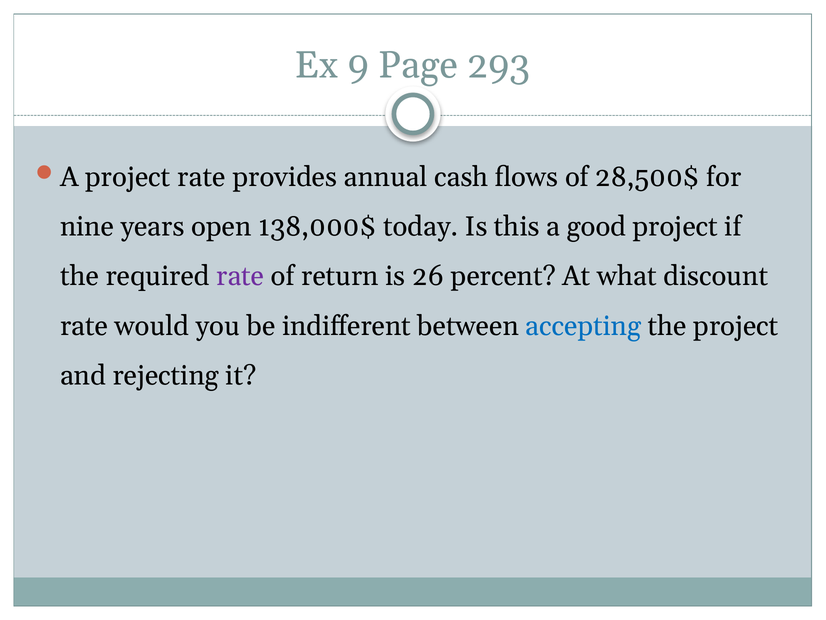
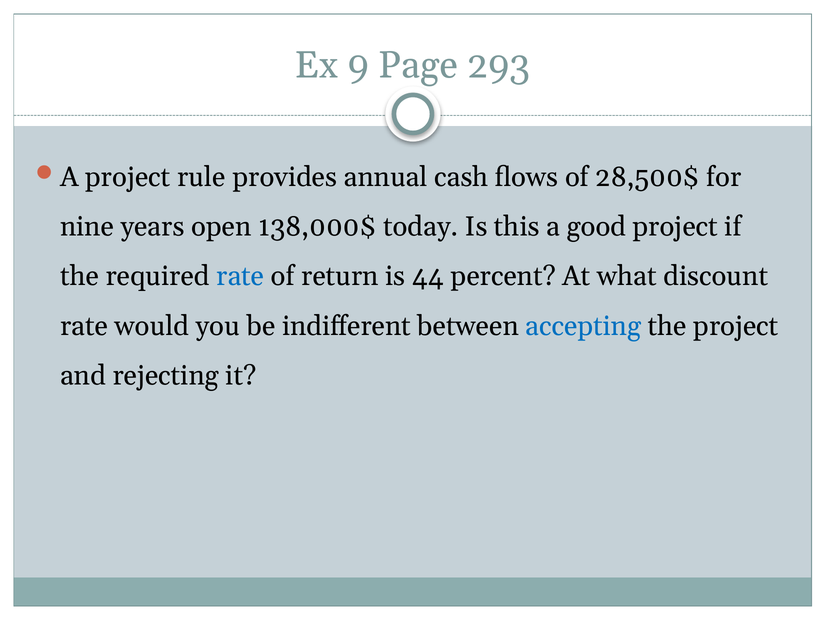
project rate: rate -> rule
rate at (240, 276) colour: purple -> blue
26: 26 -> 44
